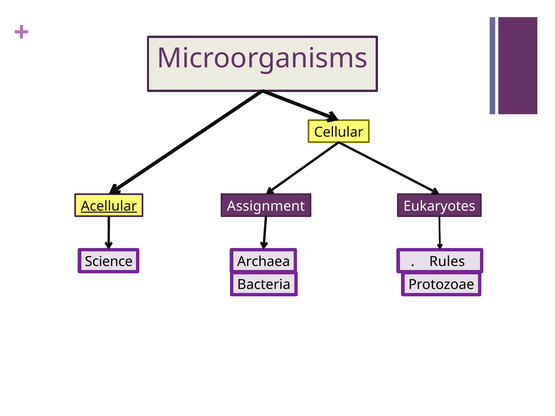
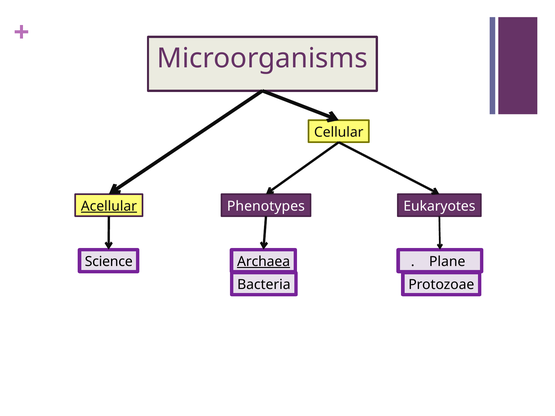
Assignment: Assignment -> Phenotypes
Archaea underline: none -> present
Rules: Rules -> Plane
